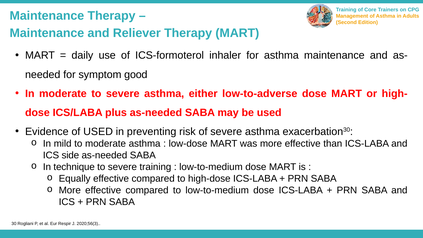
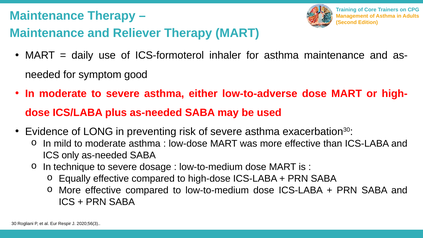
of USED: USED -> LONG
side: side -> only
severe training: training -> dosage
